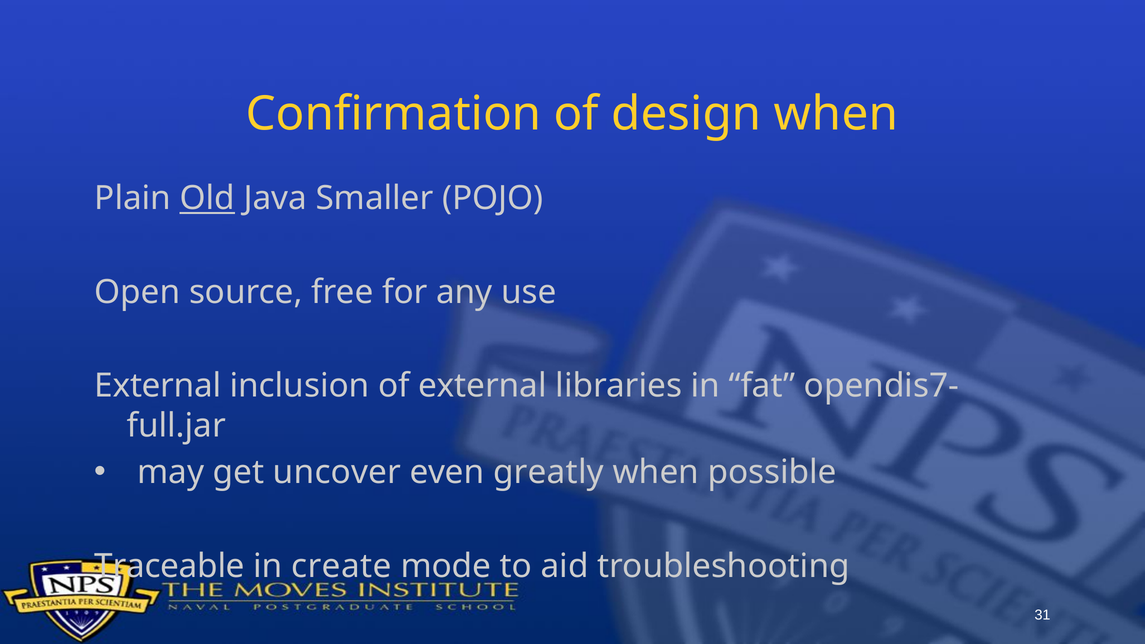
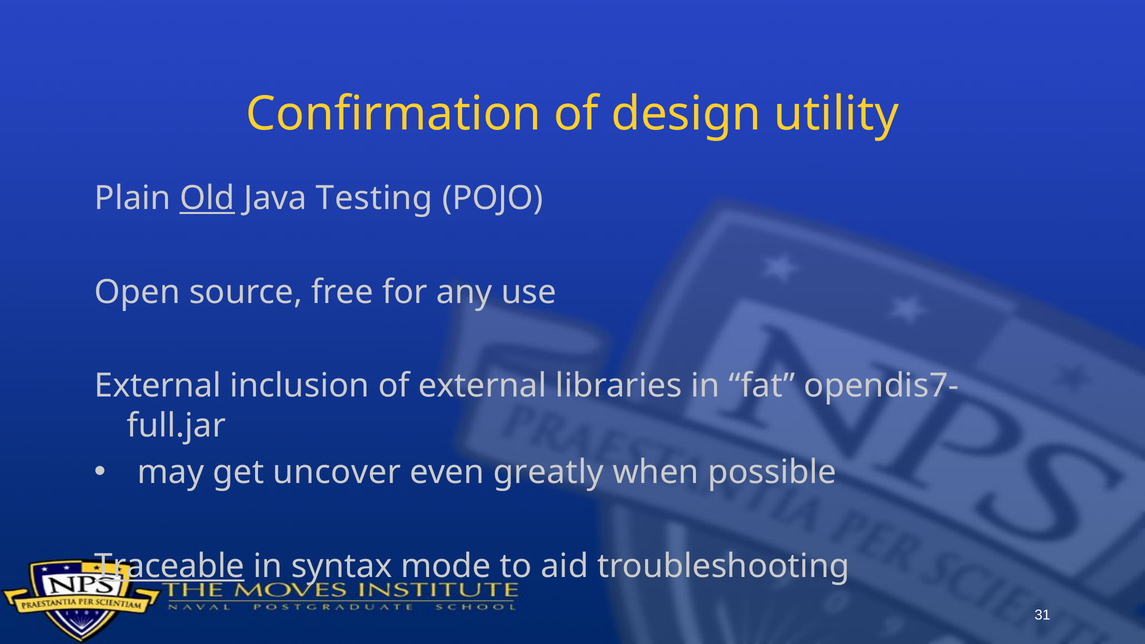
design when: when -> utility
Smaller: Smaller -> Testing
Traceable underline: none -> present
create: create -> syntax
